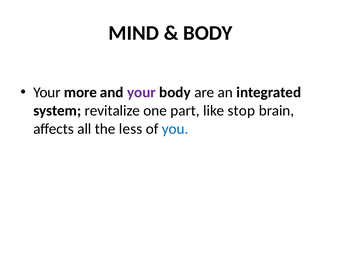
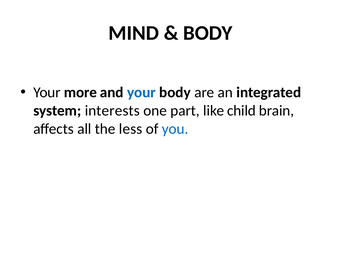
your at (141, 93) colour: purple -> blue
revitalize: revitalize -> interests
stop: stop -> child
